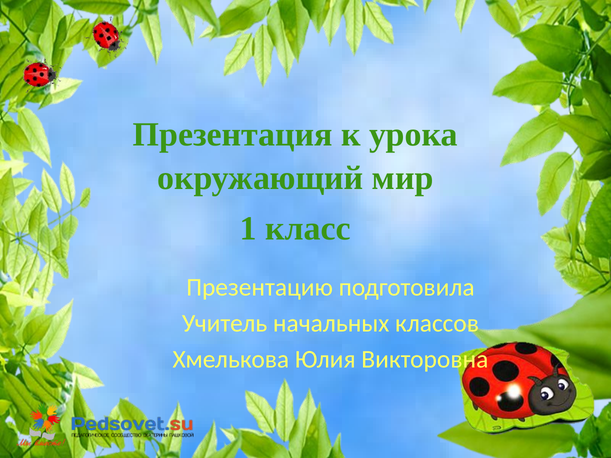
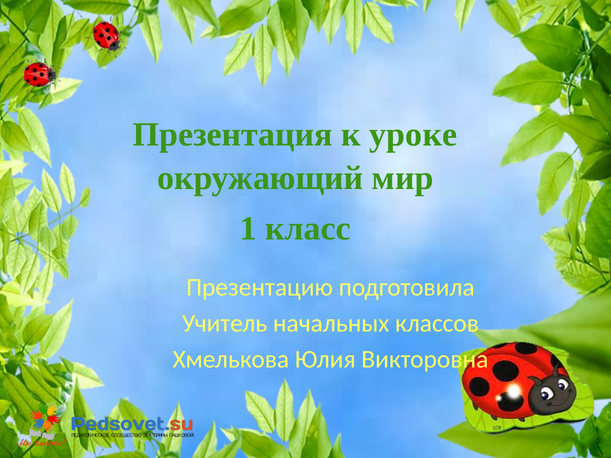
урока: урока -> уроке
